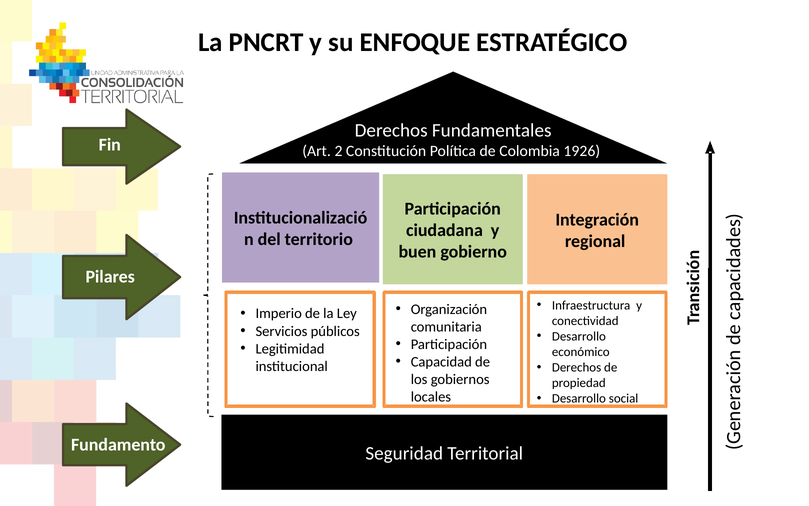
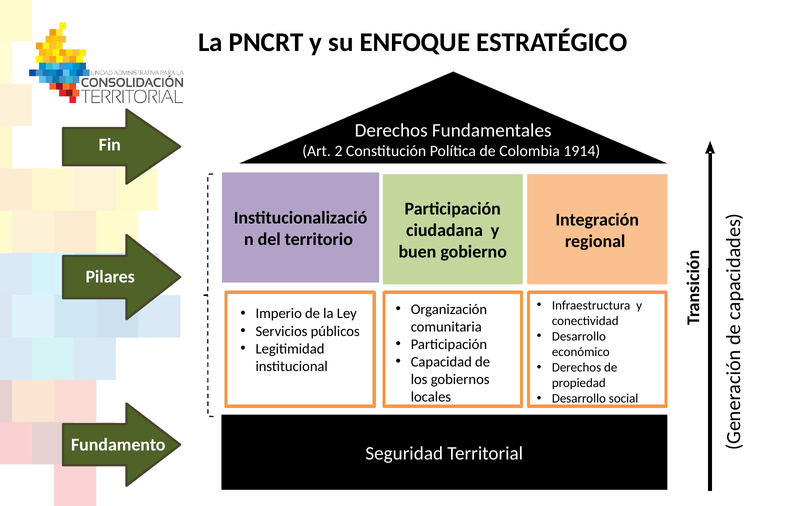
1926: 1926 -> 1914
